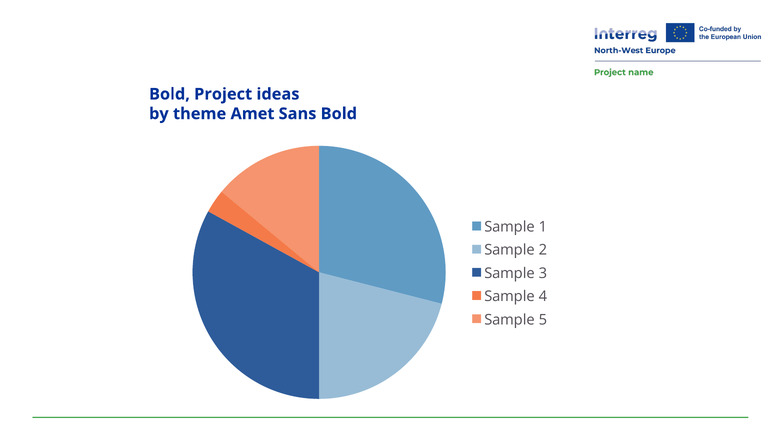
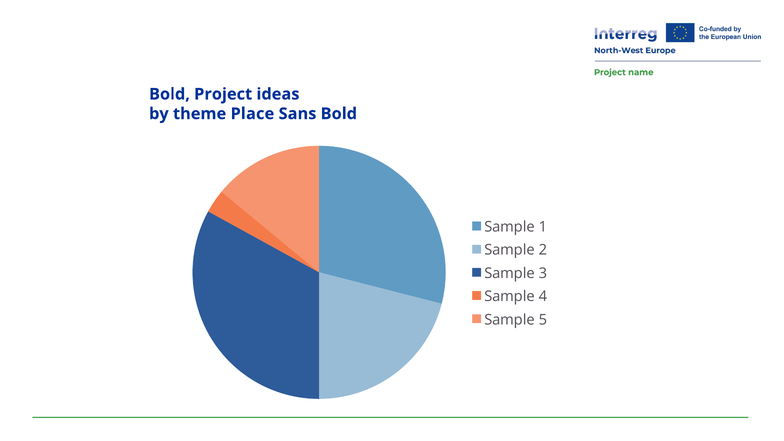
Amet: Amet -> Place
